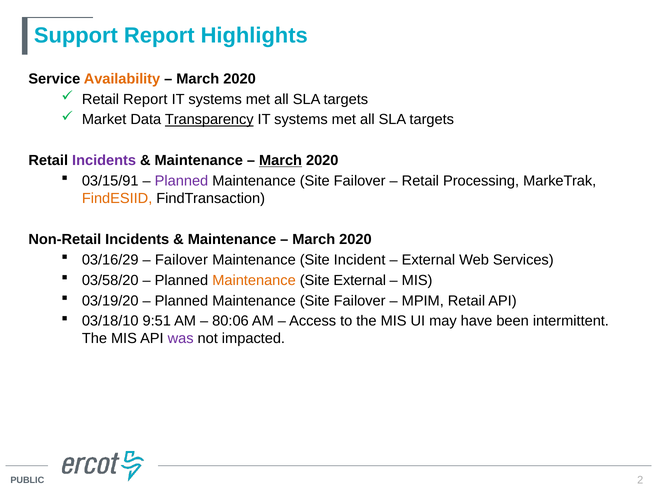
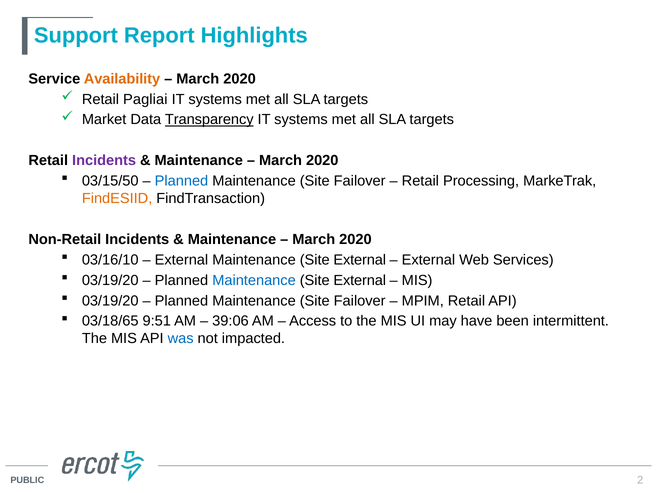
Retail Report: Report -> Pagliai
March at (281, 161) underline: present -> none
03/15/91: 03/15/91 -> 03/15/50
Planned at (181, 181) colour: purple -> blue
03/16/29: 03/16/29 -> 03/16/10
Failover at (181, 260): Failover -> External
Incident at (360, 260): Incident -> External
03/58/20 at (110, 281): 03/58/20 -> 03/19/20
Maintenance at (254, 281) colour: orange -> blue
03/18/10: 03/18/10 -> 03/18/65
80:06: 80:06 -> 39:06
was colour: purple -> blue
